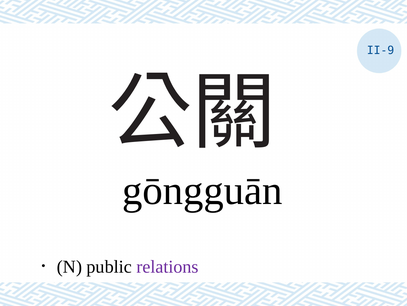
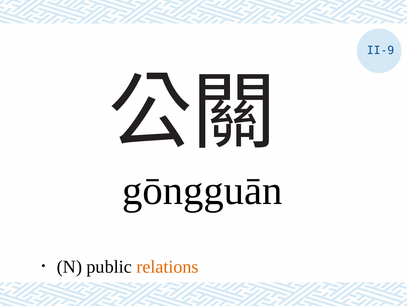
relations colour: purple -> orange
